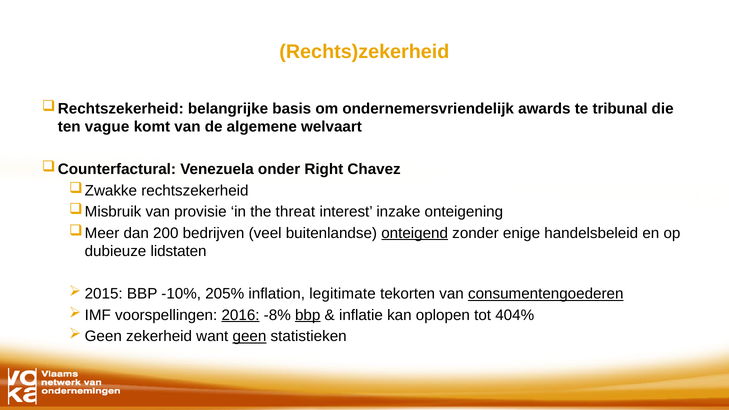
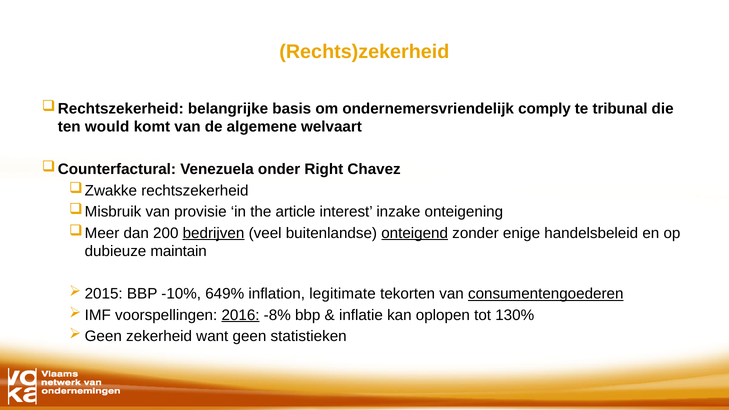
awards: awards -> comply
vague: vague -> would
threat: threat -> article
bedrijven underline: none -> present
lidstaten: lidstaten -> maintain
205%: 205% -> 649%
bbp at (308, 315) underline: present -> none
404%: 404% -> 130%
geen underline: present -> none
